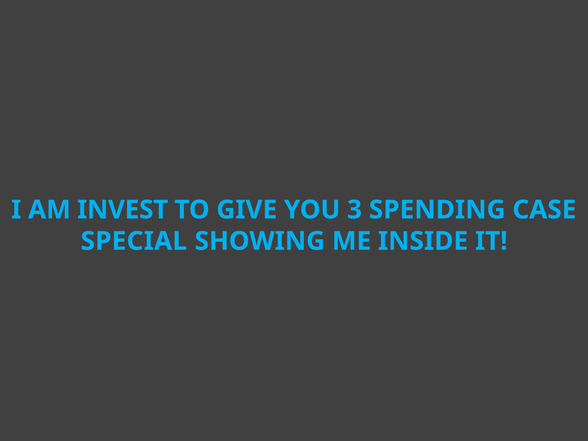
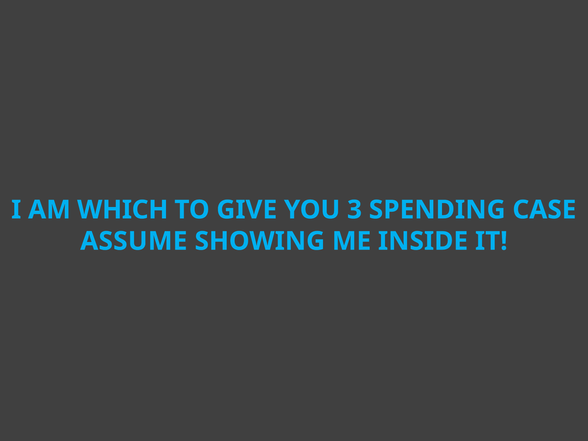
INVEST: INVEST -> WHICH
SPECIAL: SPECIAL -> ASSUME
